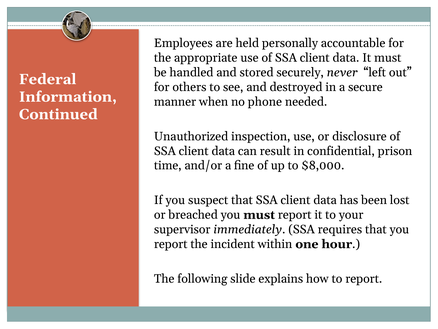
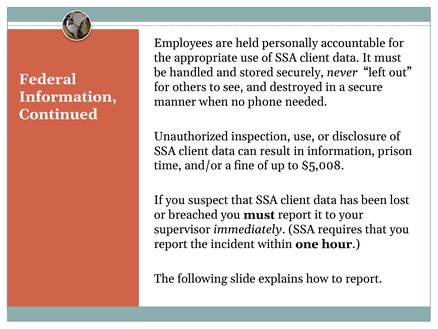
in confidential: confidential -> information
$8,000: $8,000 -> $5,008
